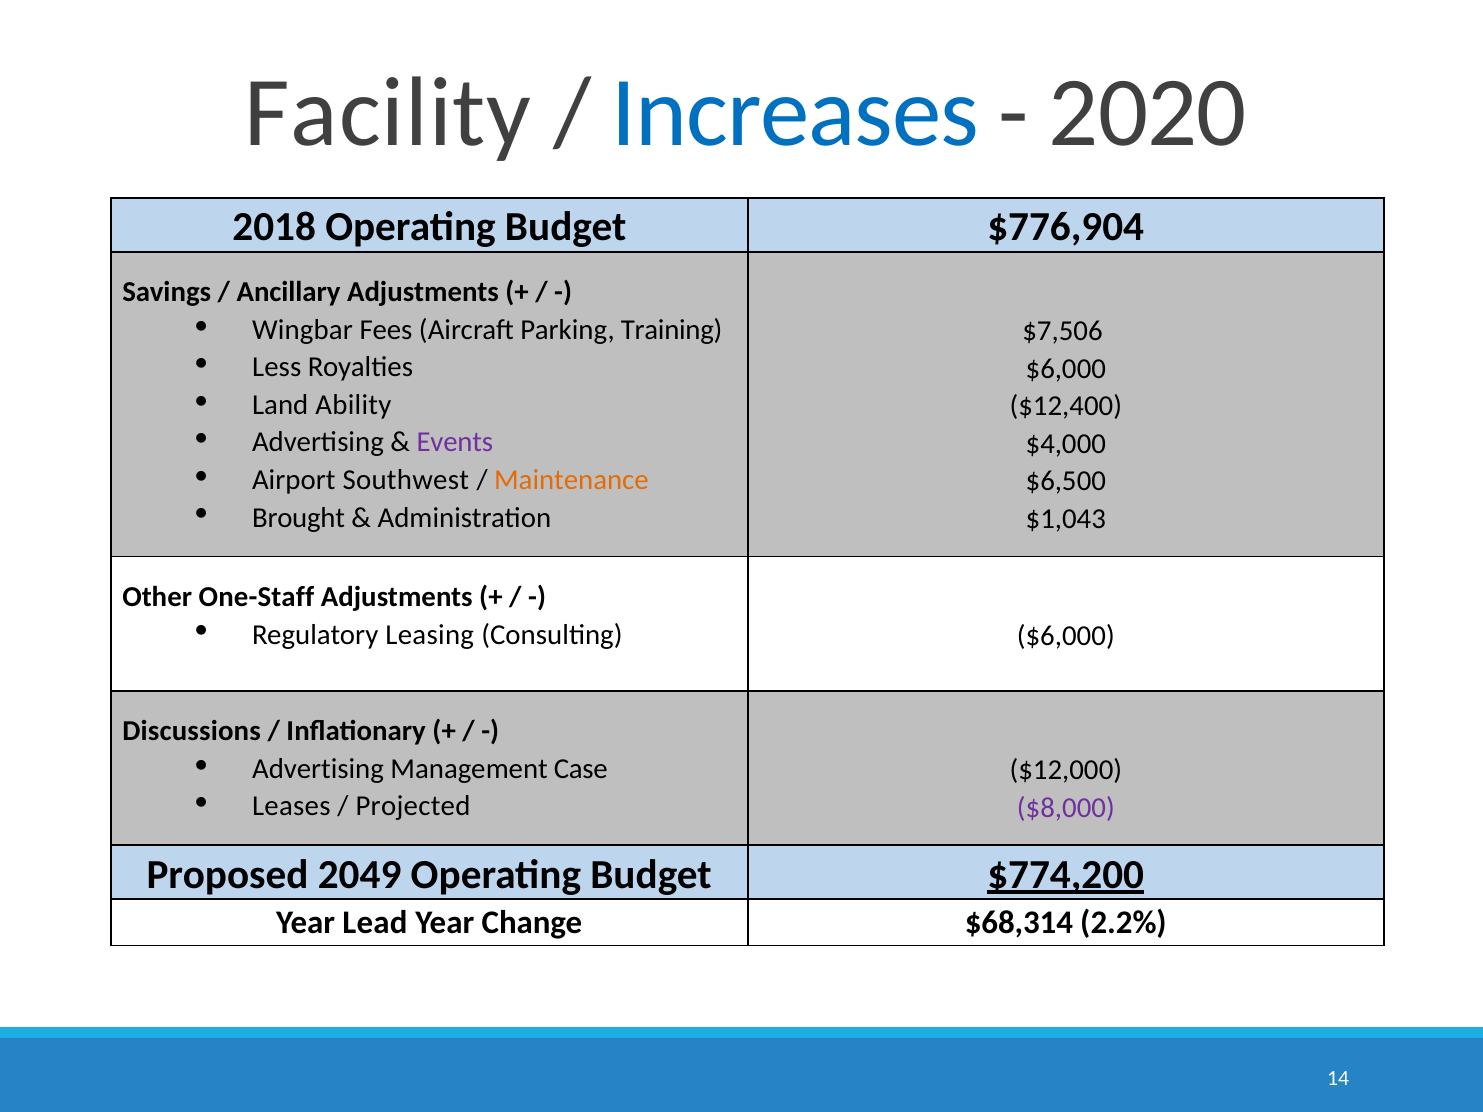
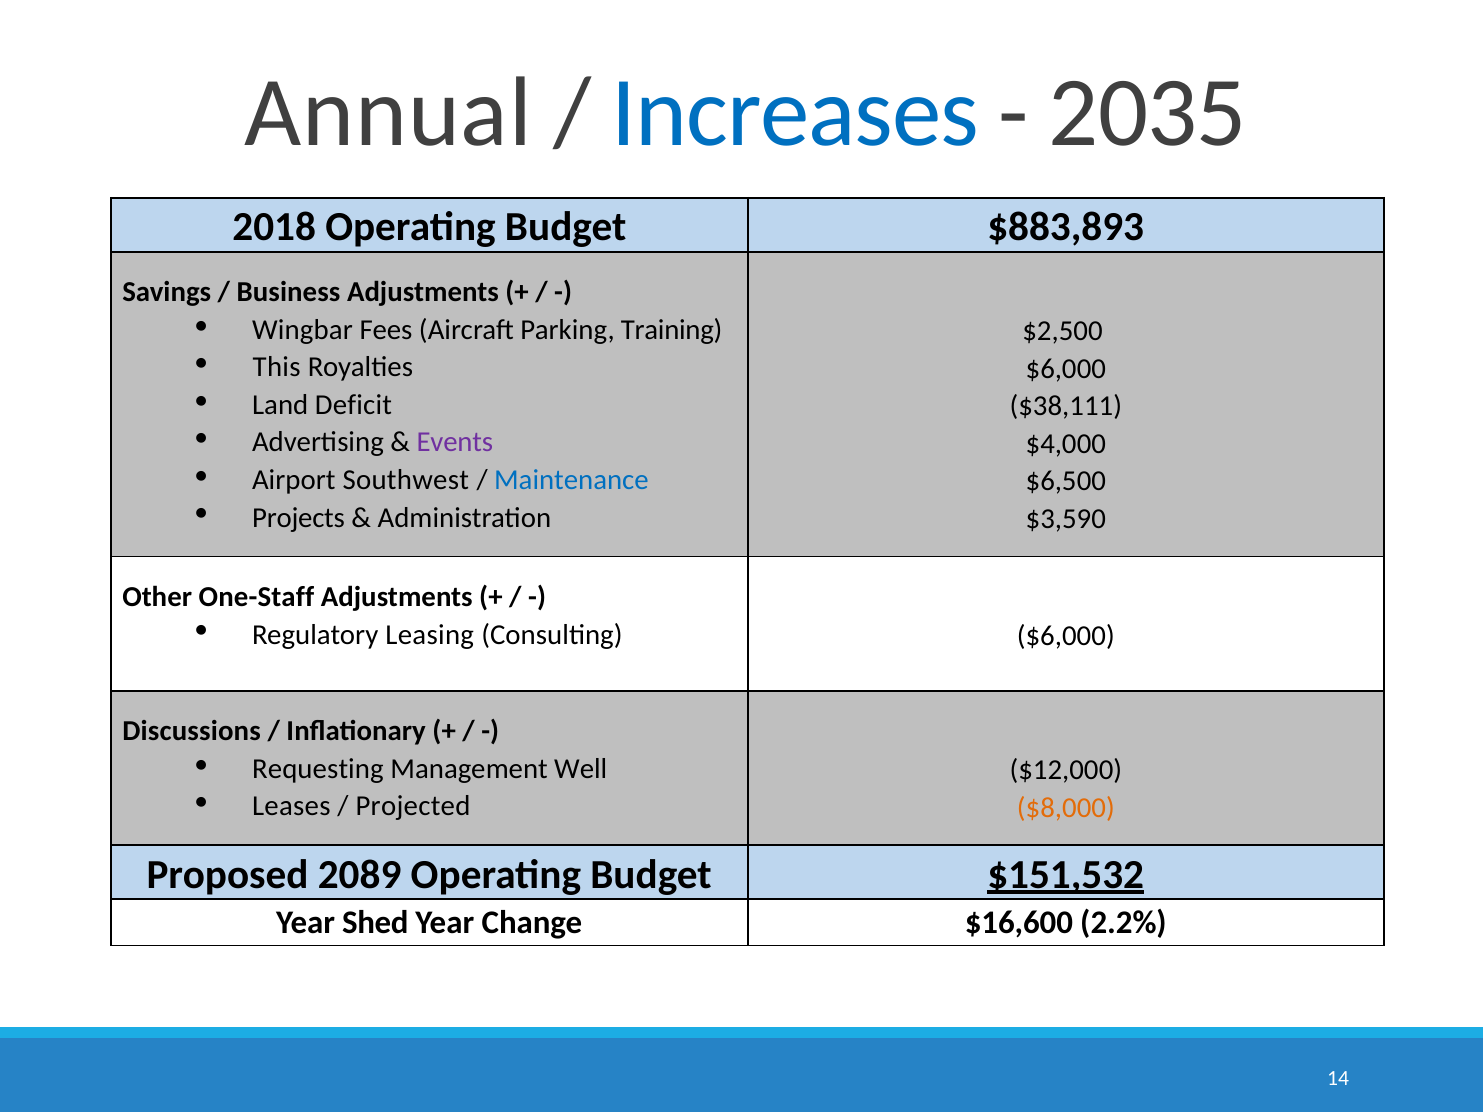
Facility: Facility -> Annual
2020: 2020 -> 2035
$776,904: $776,904 -> $883,893
Ancillary: Ancillary -> Business
$7,506: $7,506 -> $2,500
Less: Less -> This
Ability: Ability -> Deficit
$12,400: $12,400 -> $38,111
Maintenance colour: orange -> blue
Brought: Brought -> Projects
$1,043: $1,043 -> $3,590
Advertising at (318, 769): Advertising -> Requesting
Case: Case -> Well
$8,000 colour: purple -> orange
2049: 2049 -> 2089
$774,200: $774,200 -> $151,532
Lead: Lead -> Shed
$68,314: $68,314 -> $16,600
